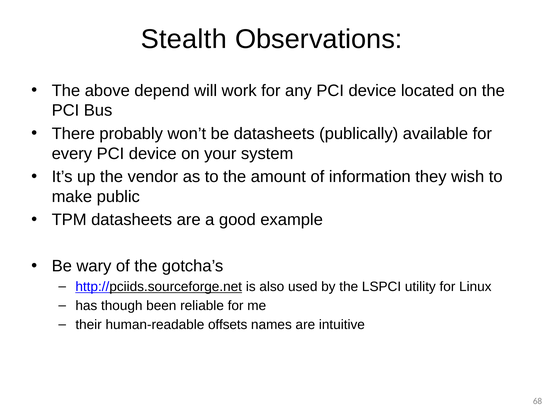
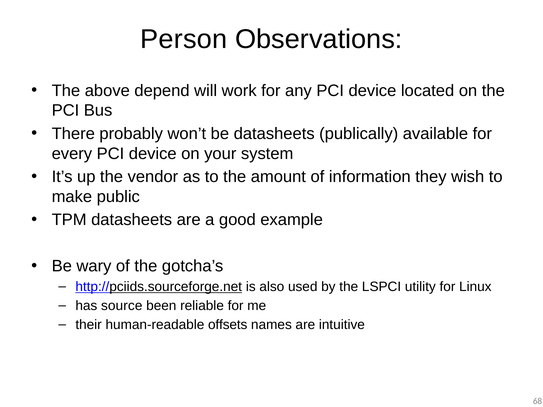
Stealth: Stealth -> Person
though: though -> source
